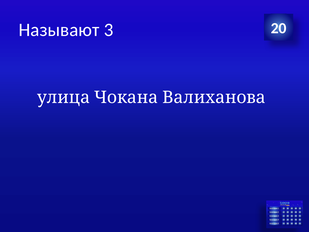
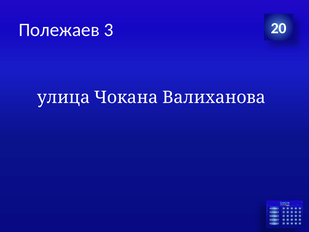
Называют: Называют -> Полежаев
